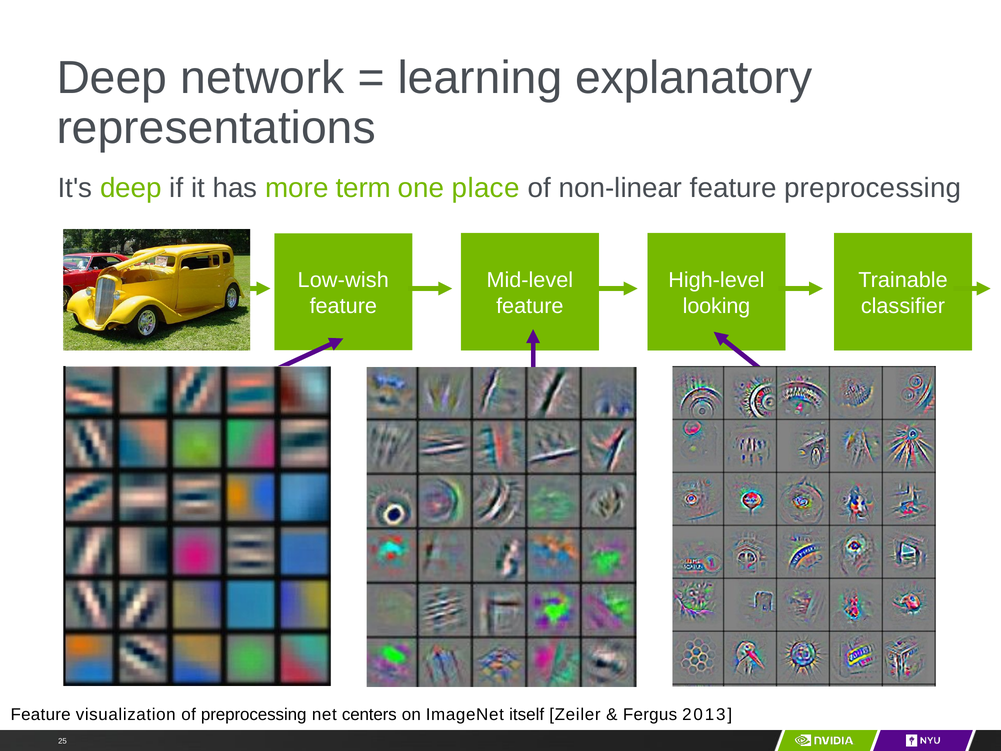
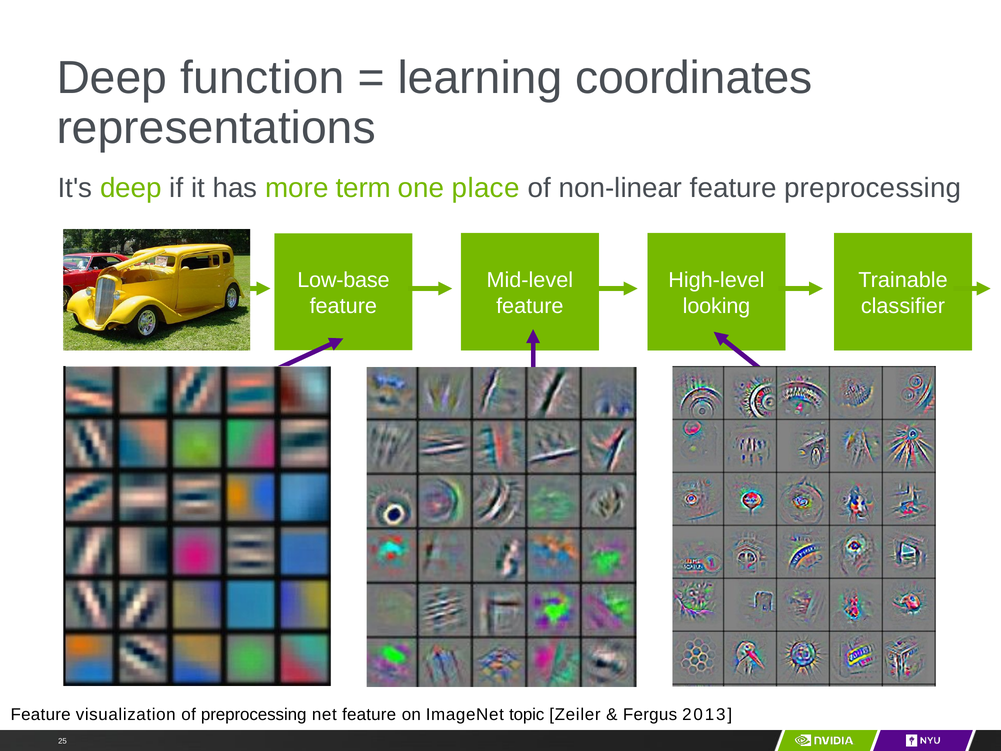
network: network -> function
explanatory: explanatory -> coordinates
Low-wish: Low-wish -> Low-base
net centers: centers -> feature
itself: itself -> topic
